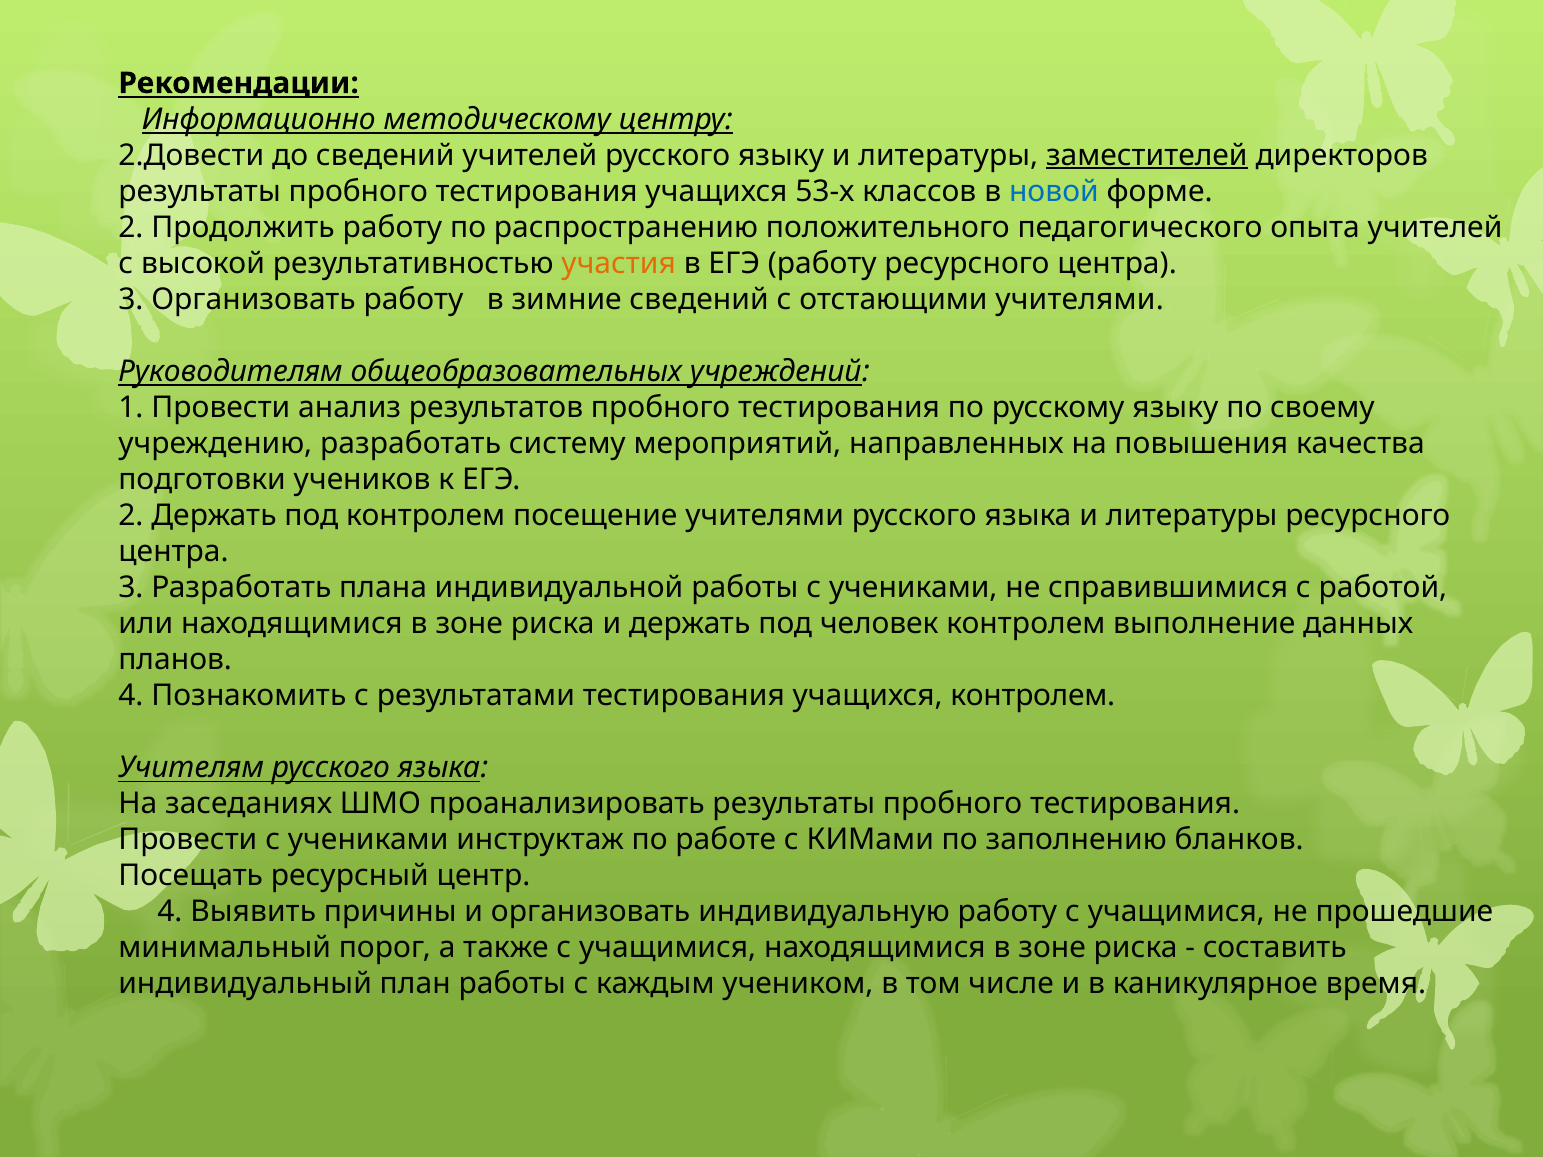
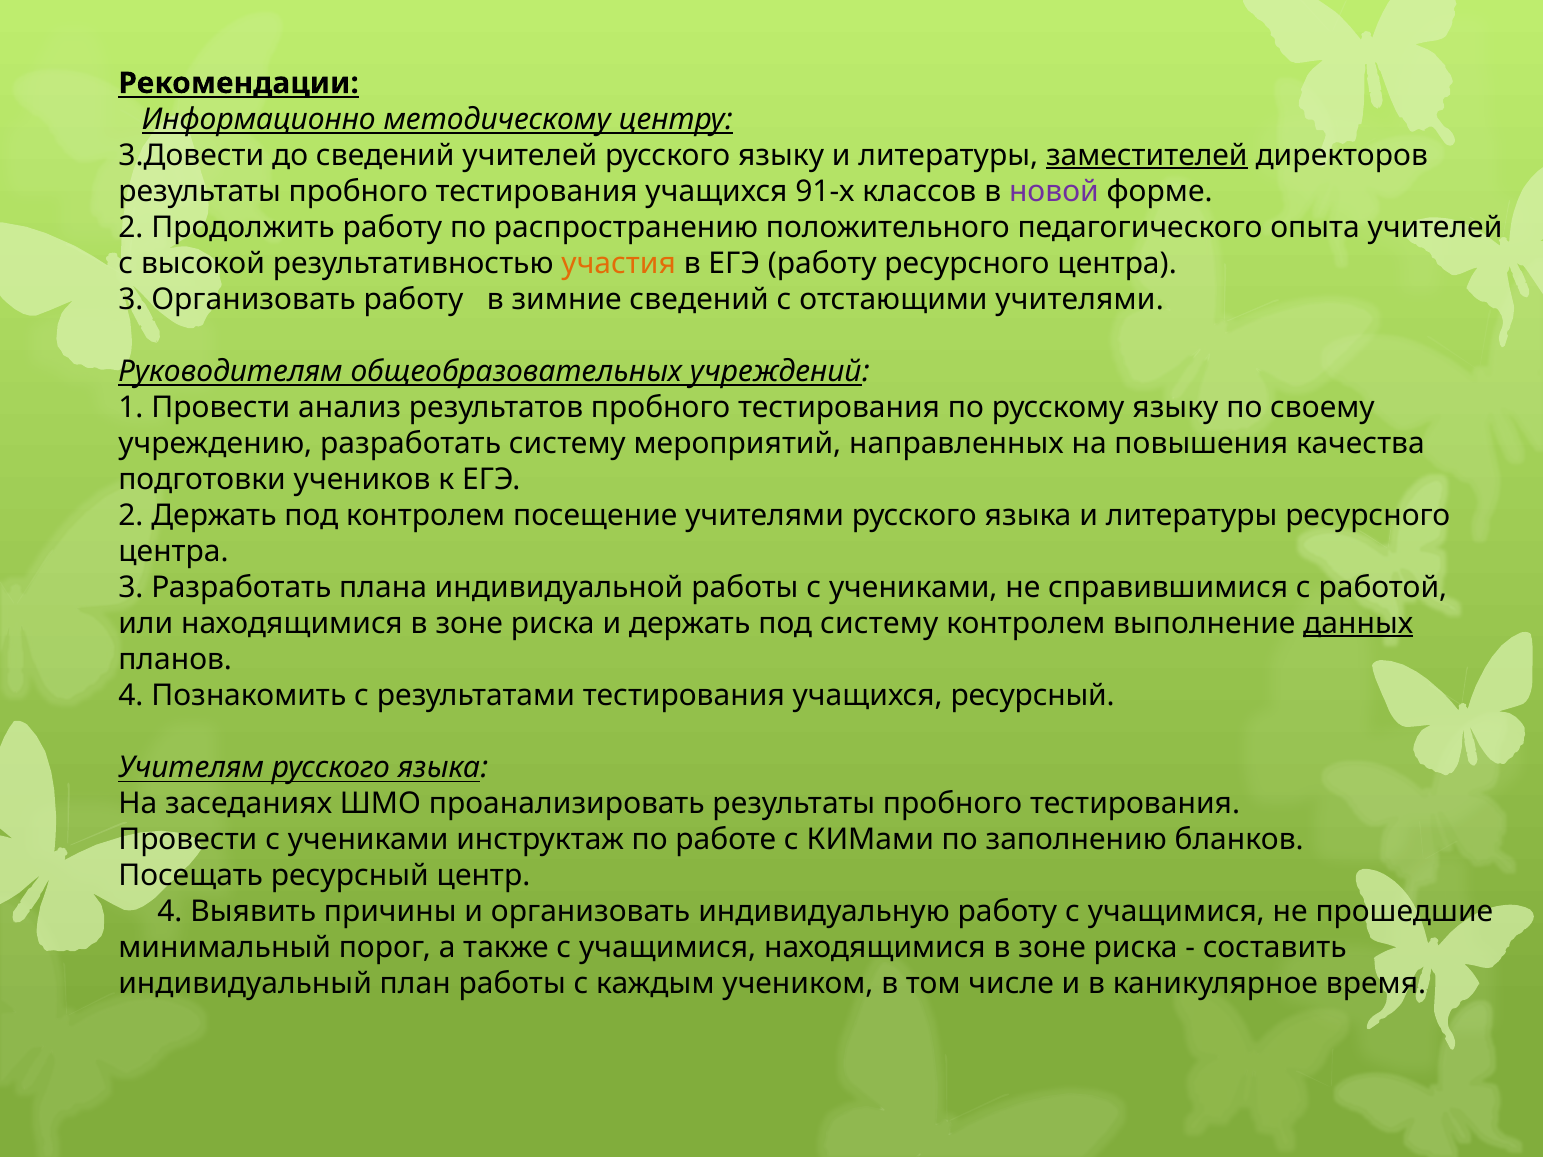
2.Довести: 2.Довести -> 3.Довести
53-х: 53-х -> 91-х
новой colour: blue -> purple
под человек: человек -> систему
данных underline: none -> present
учащихся контролем: контролем -> ресурсный
